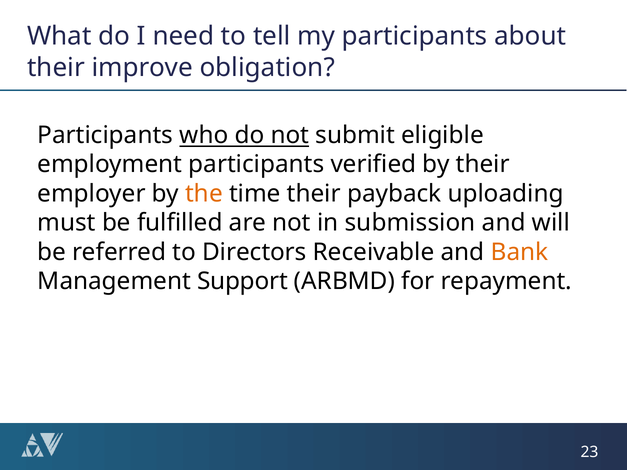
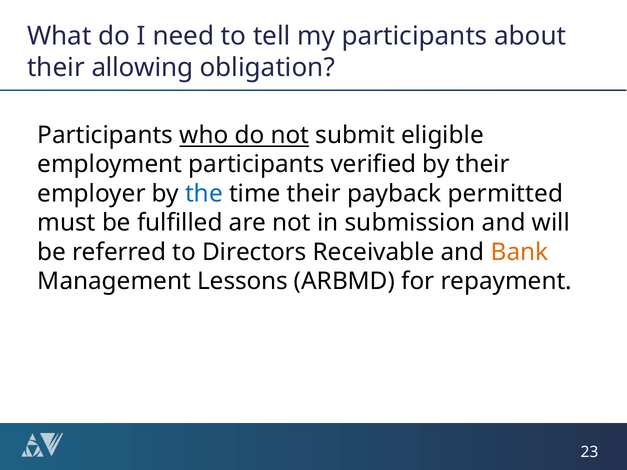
improve: improve -> allowing
the colour: orange -> blue
uploading: uploading -> permitted
Support: Support -> Lessons
